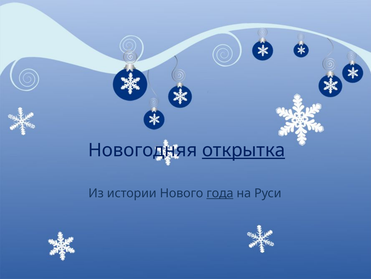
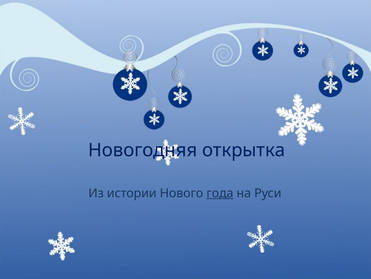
открытка underline: present -> none
